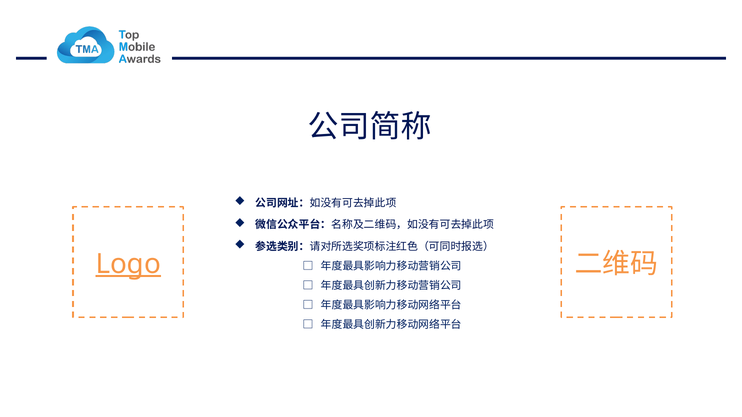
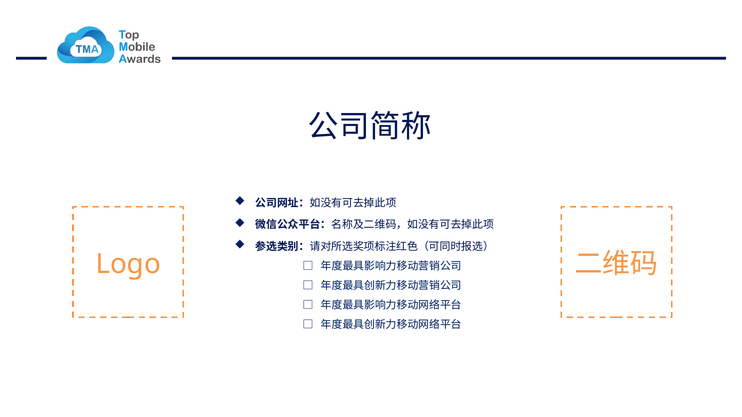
Logo underline: present -> none
